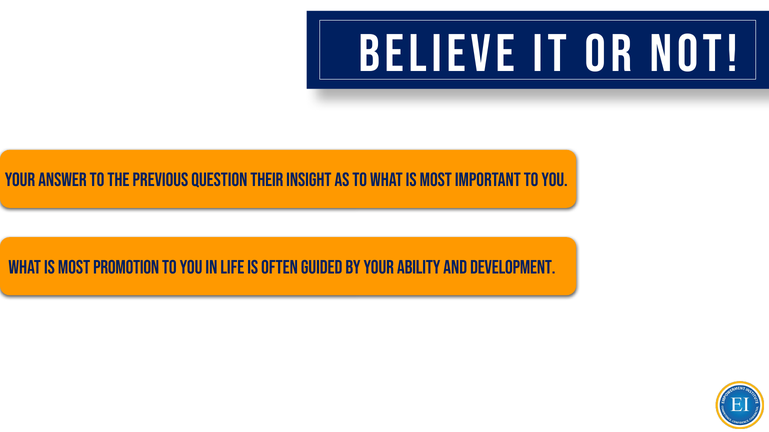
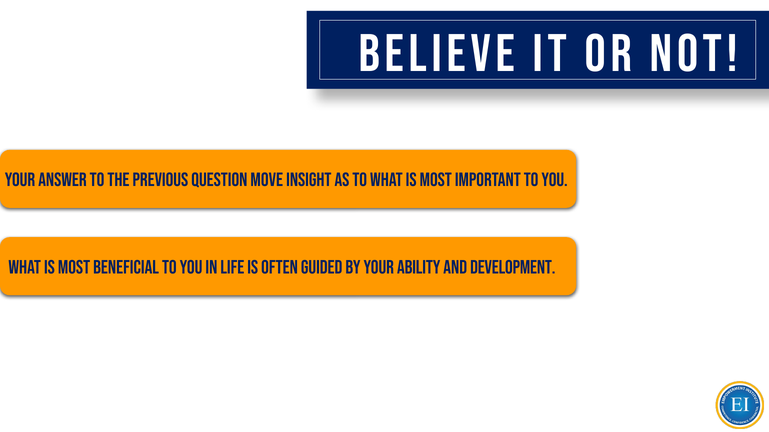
their: their -> move
promotion: promotion -> beneficial
